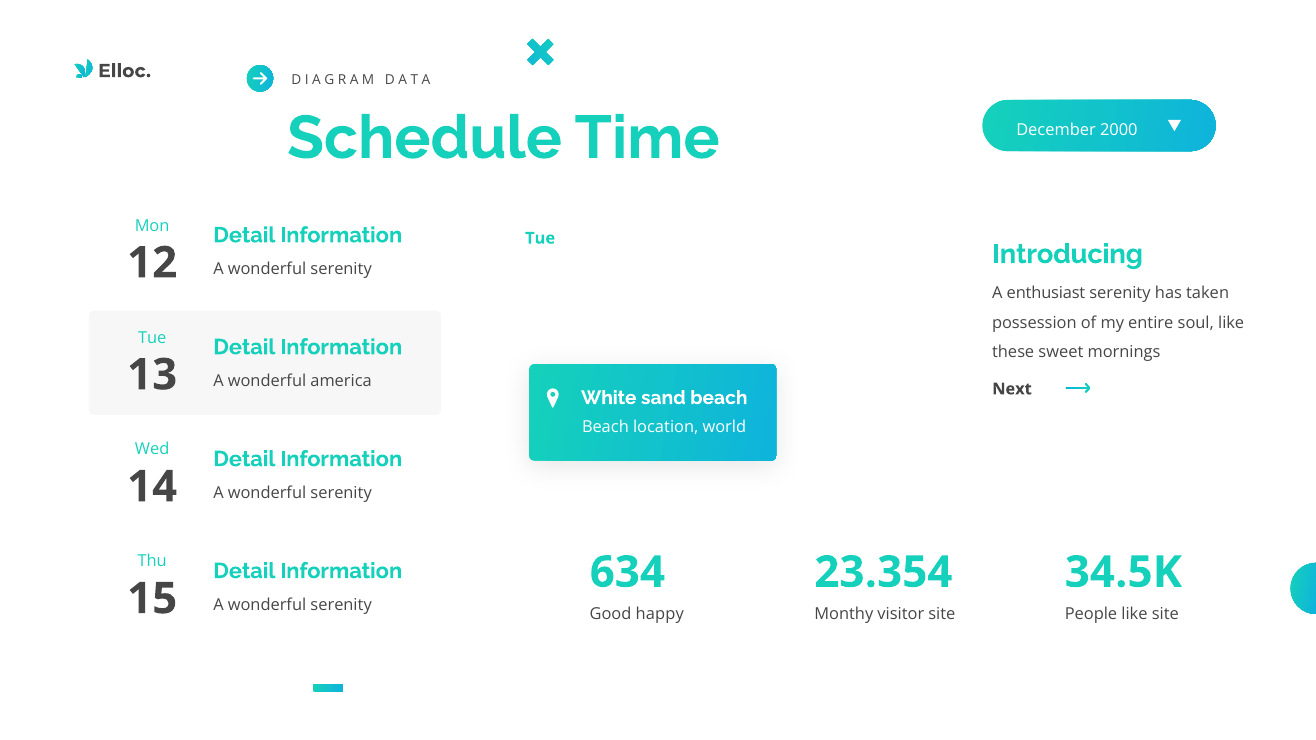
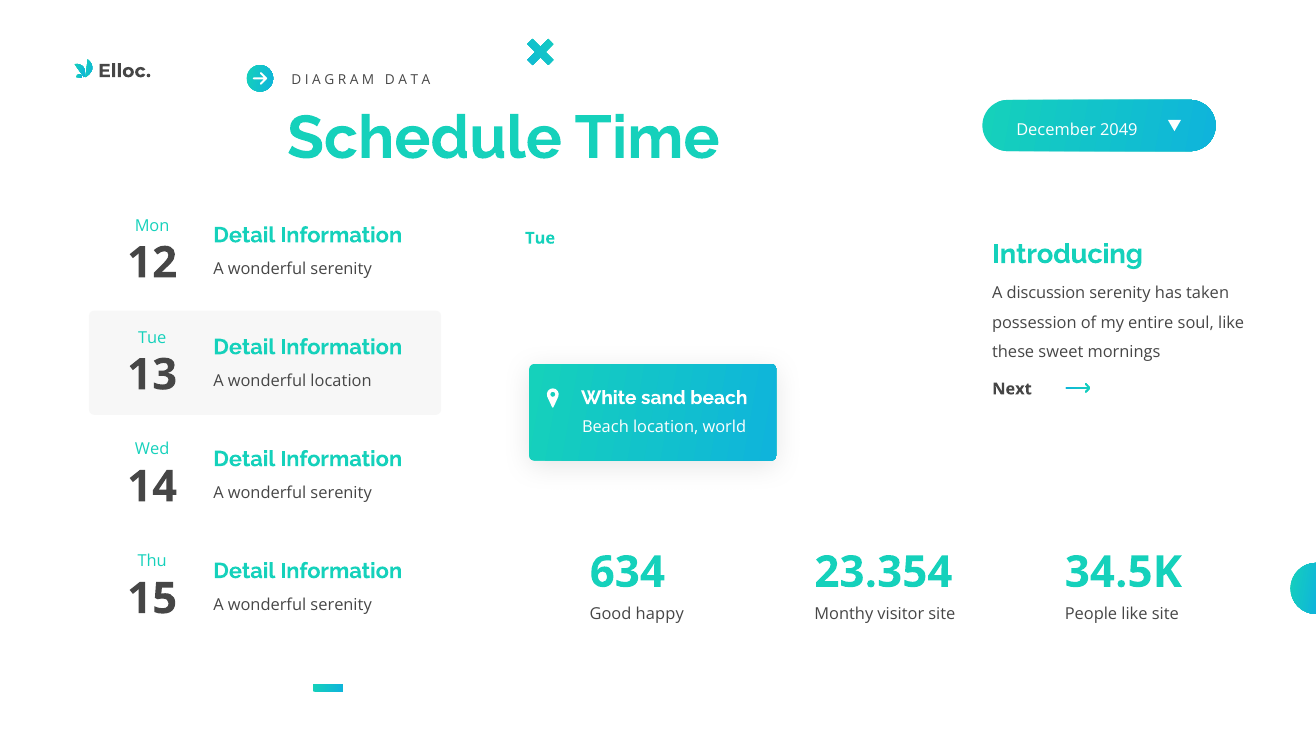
2000: 2000 -> 2049
enthusiast: enthusiast -> discussion
wonderful america: america -> location
